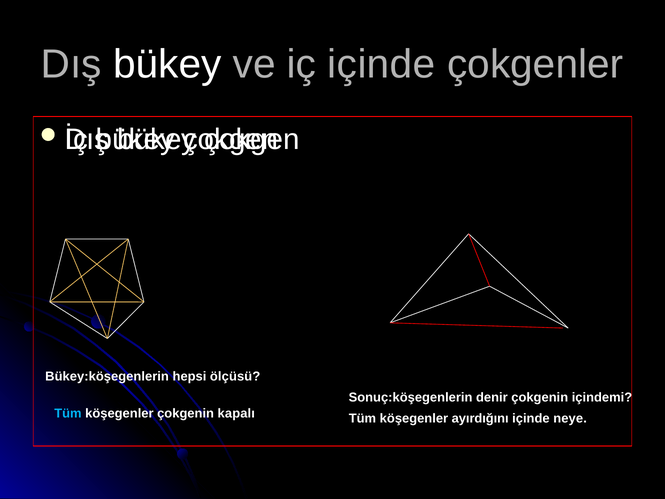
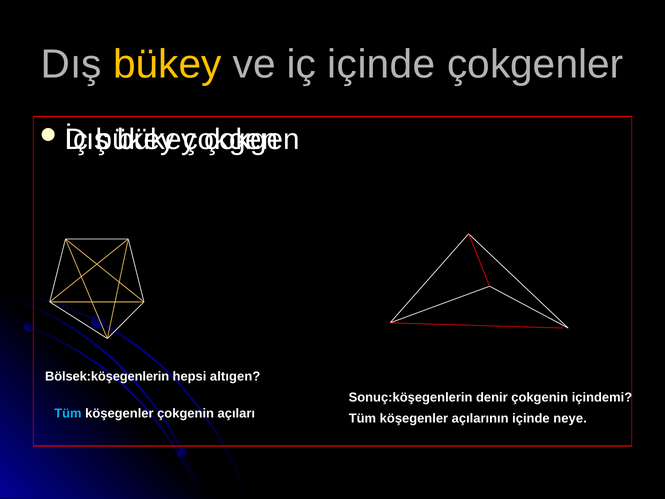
bükey at (167, 64) colour: white -> yellow
Bükey:köşegenlerin: Bükey:köşegenlerin -> Bölsek:köşegenlerin
ölçüsü: ölçüsü -> altıgen
kapalı: kapalı -> açıları
ayırdığını: ayırdığını -> açılarının
